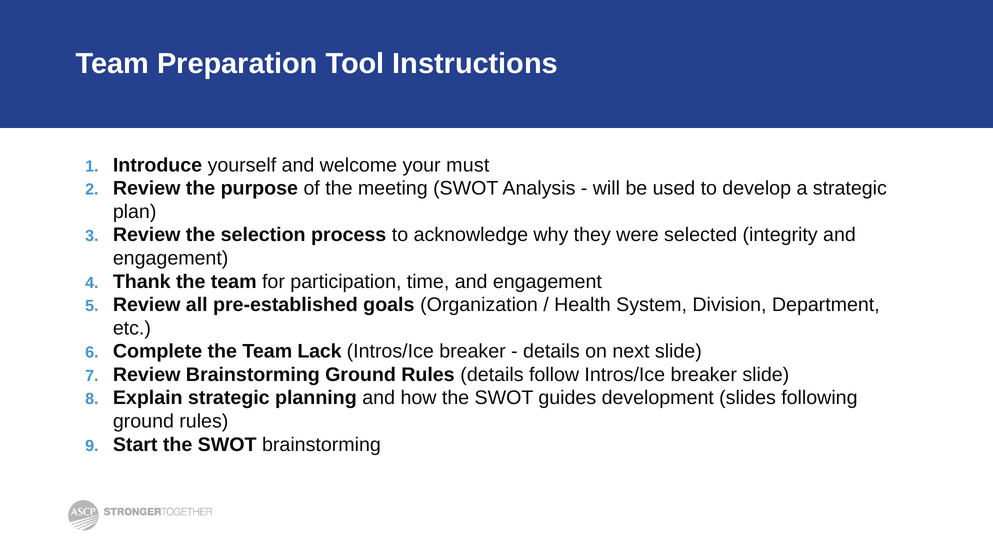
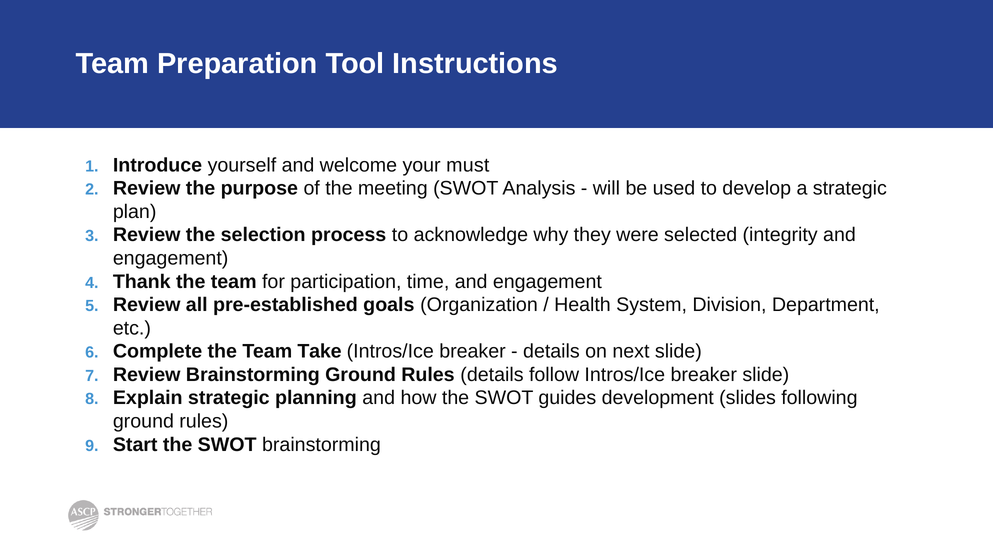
Lack: Lack -> Take
